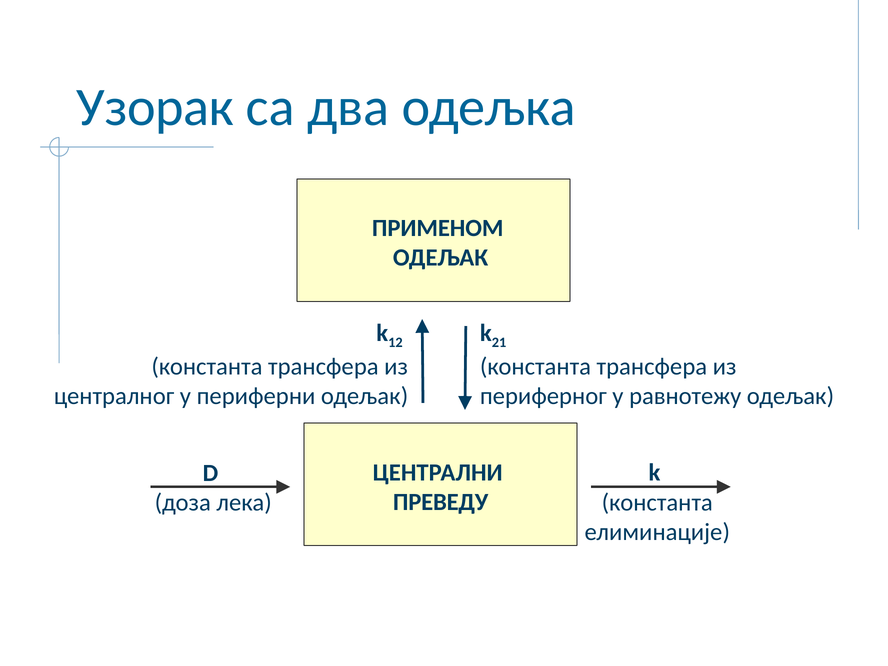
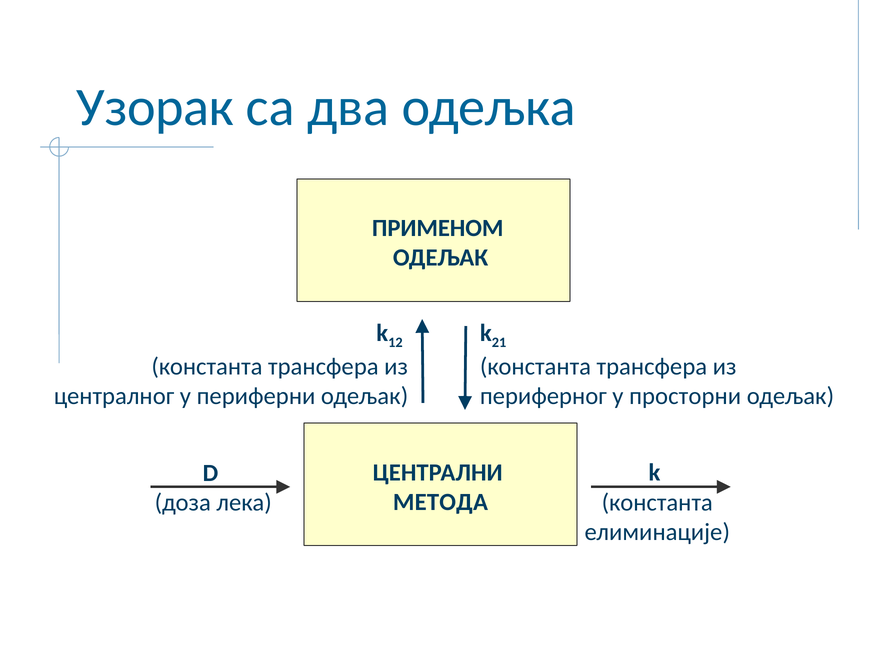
равнотежу: равнотежу -> просторни
ПРЕВЕДУ: ПРЕВЕДУ -> МЕТОДА
